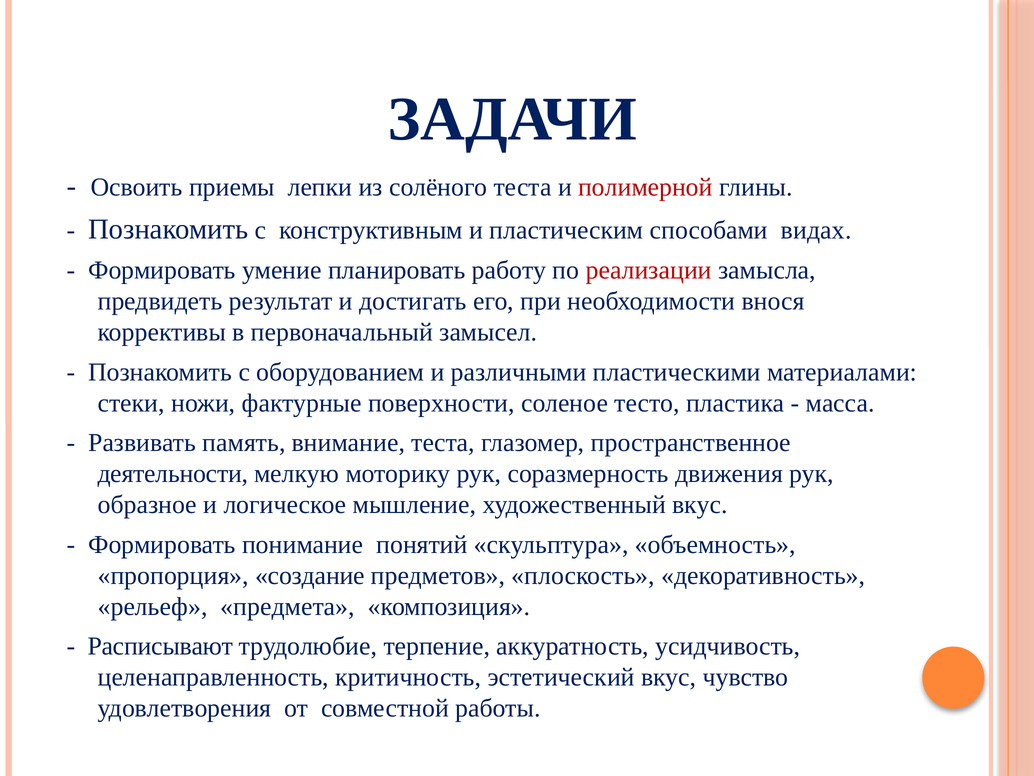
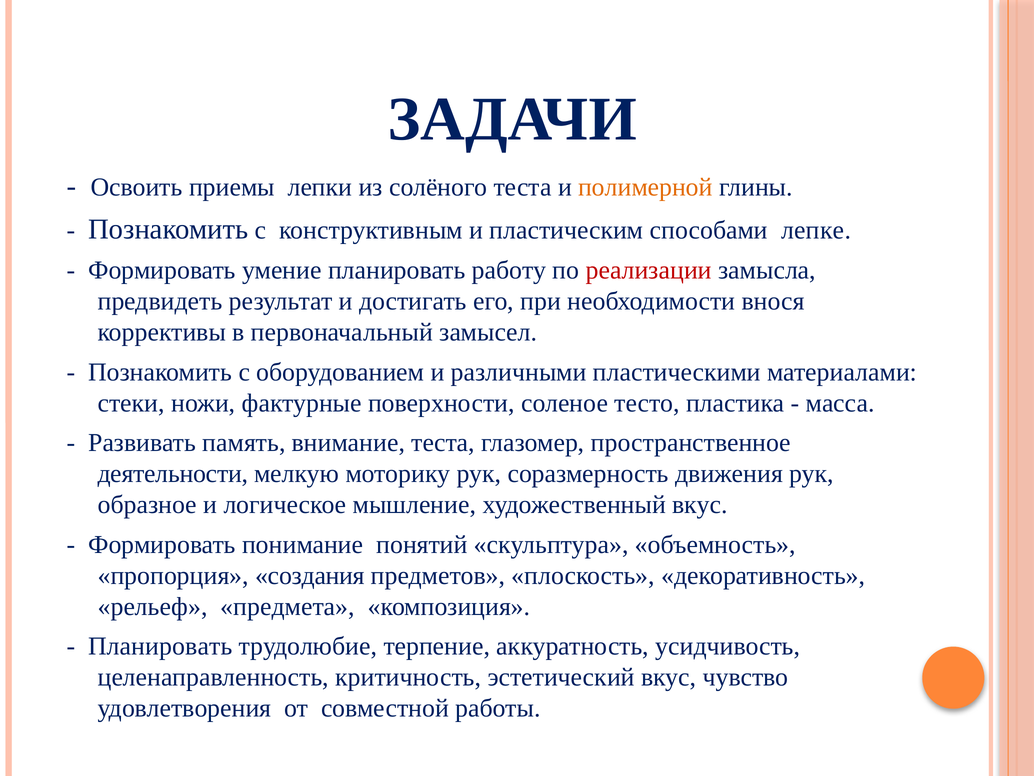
полимерной colour: red -> orange
видах: видах -> лепке
создание: создание -> создания
Расписывают at (160, 646): Расписывают -> Планировать
